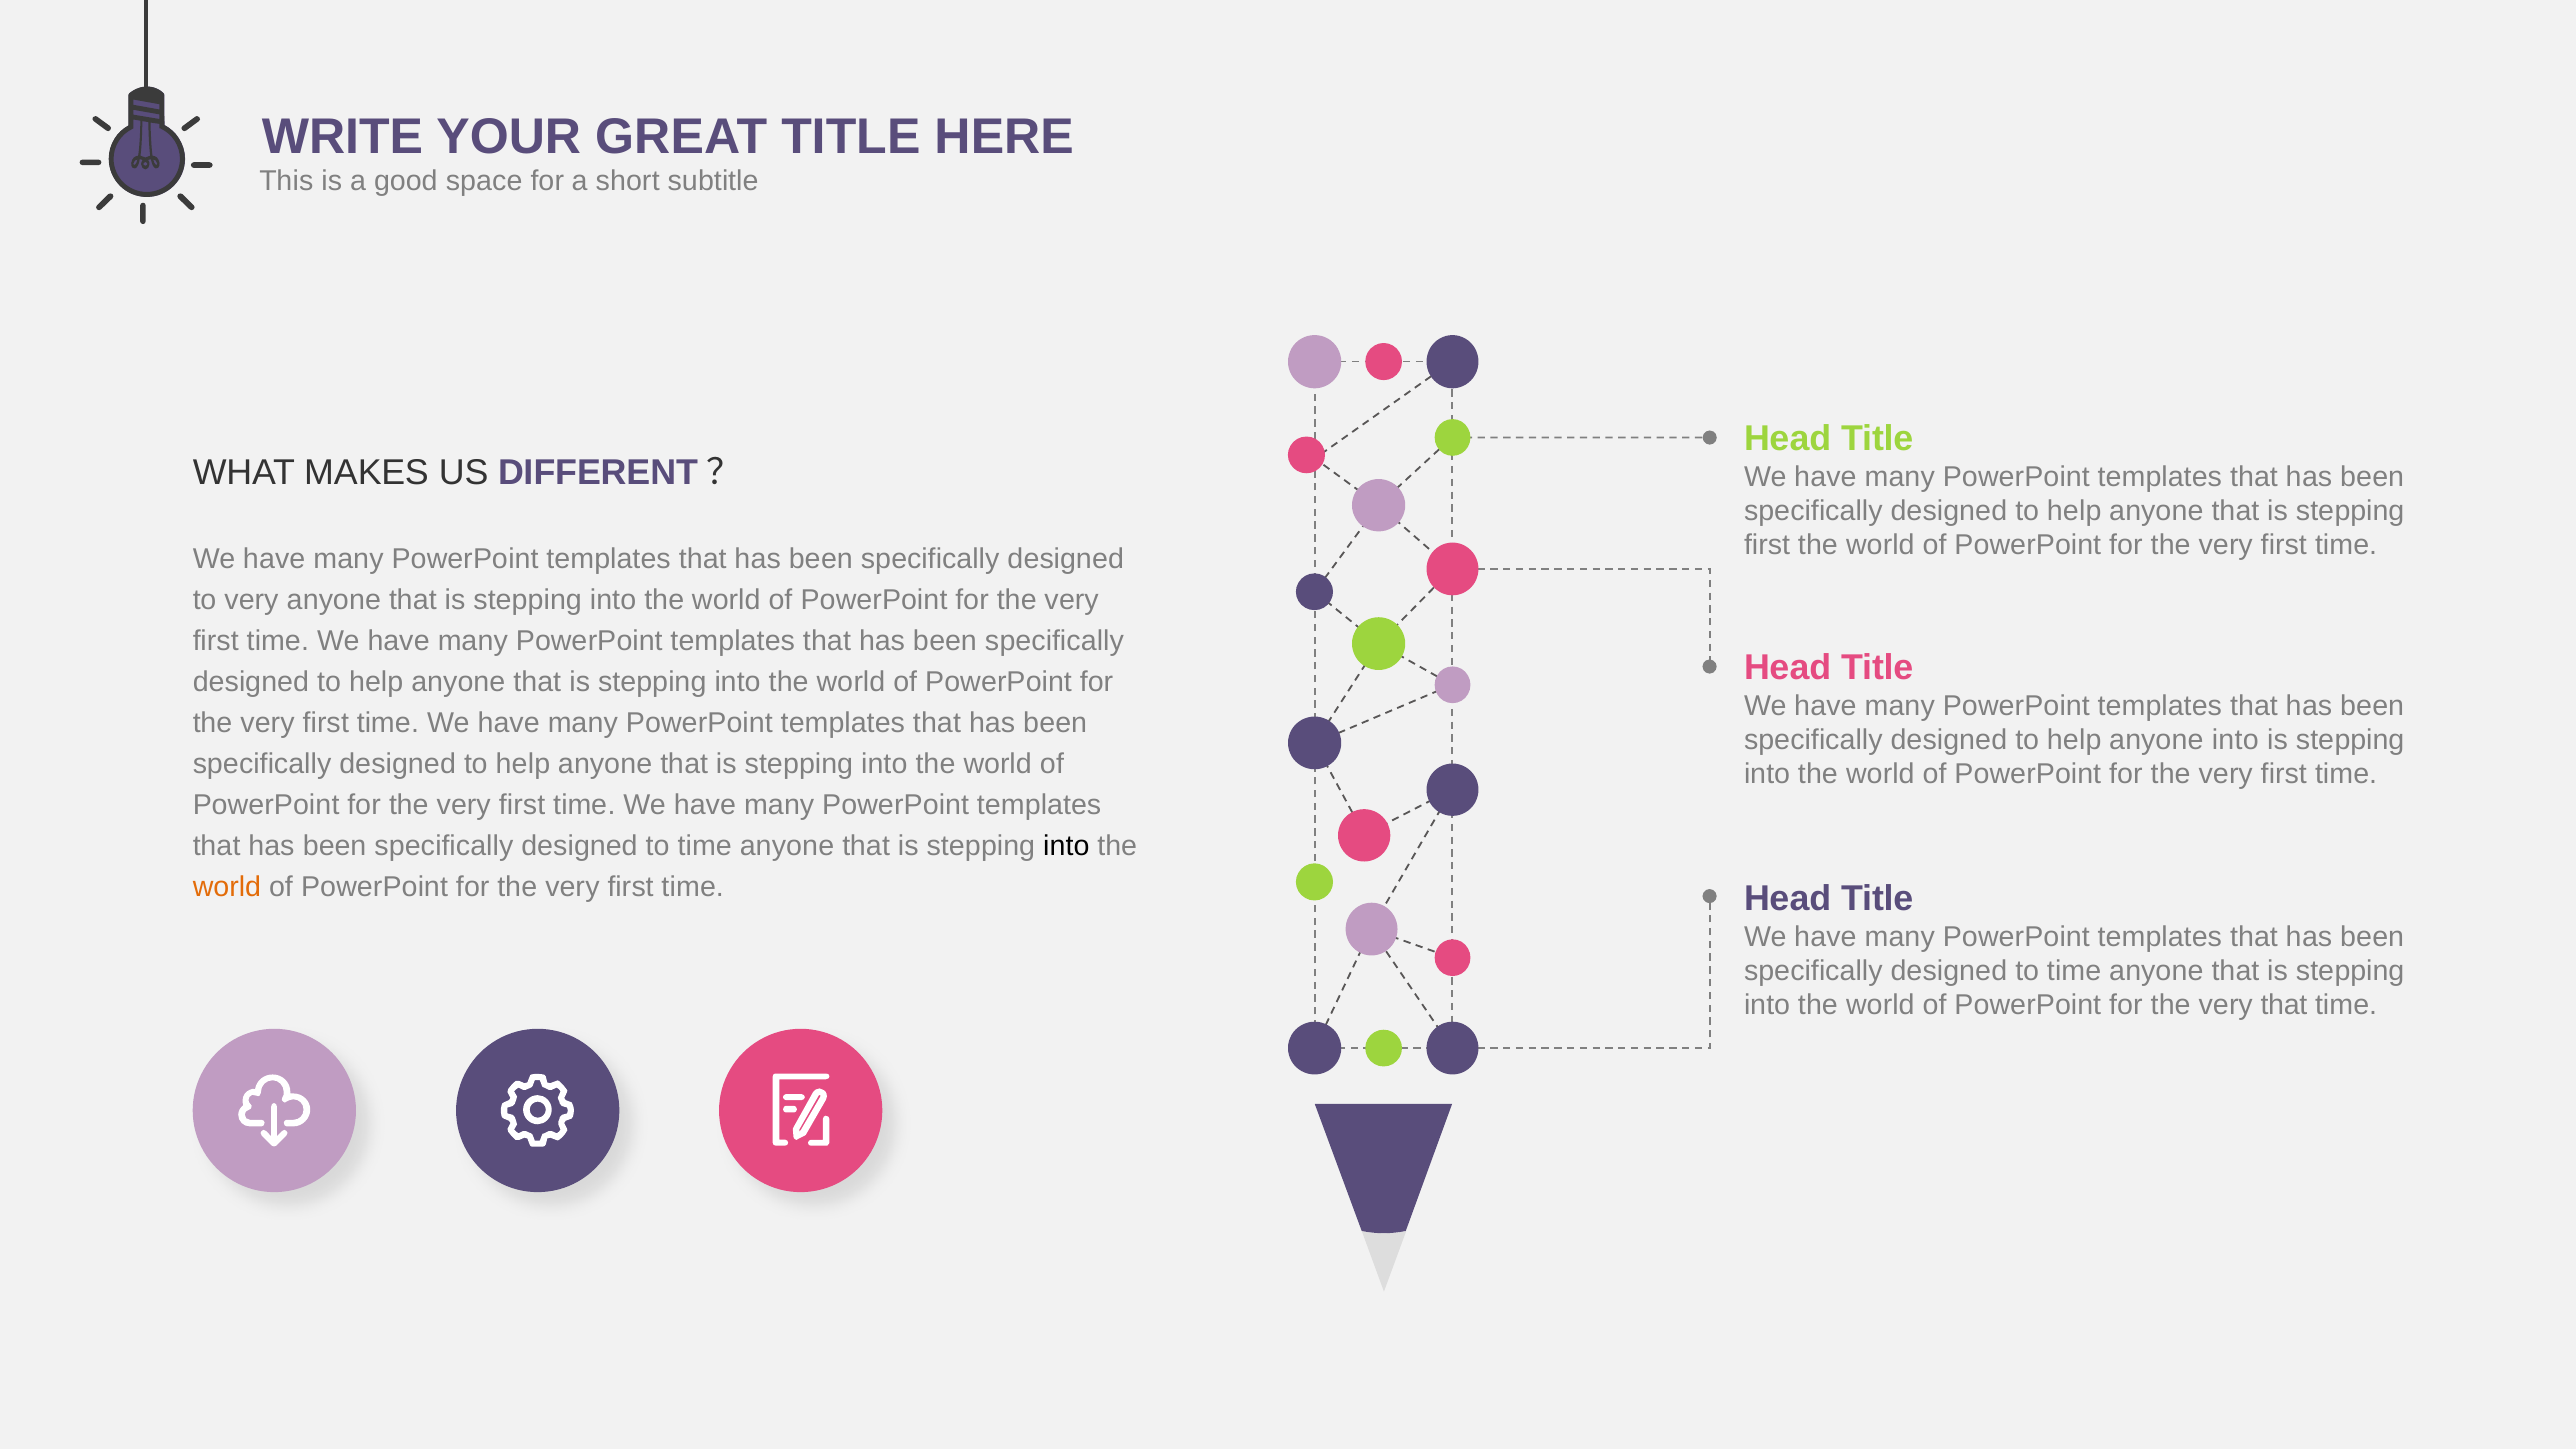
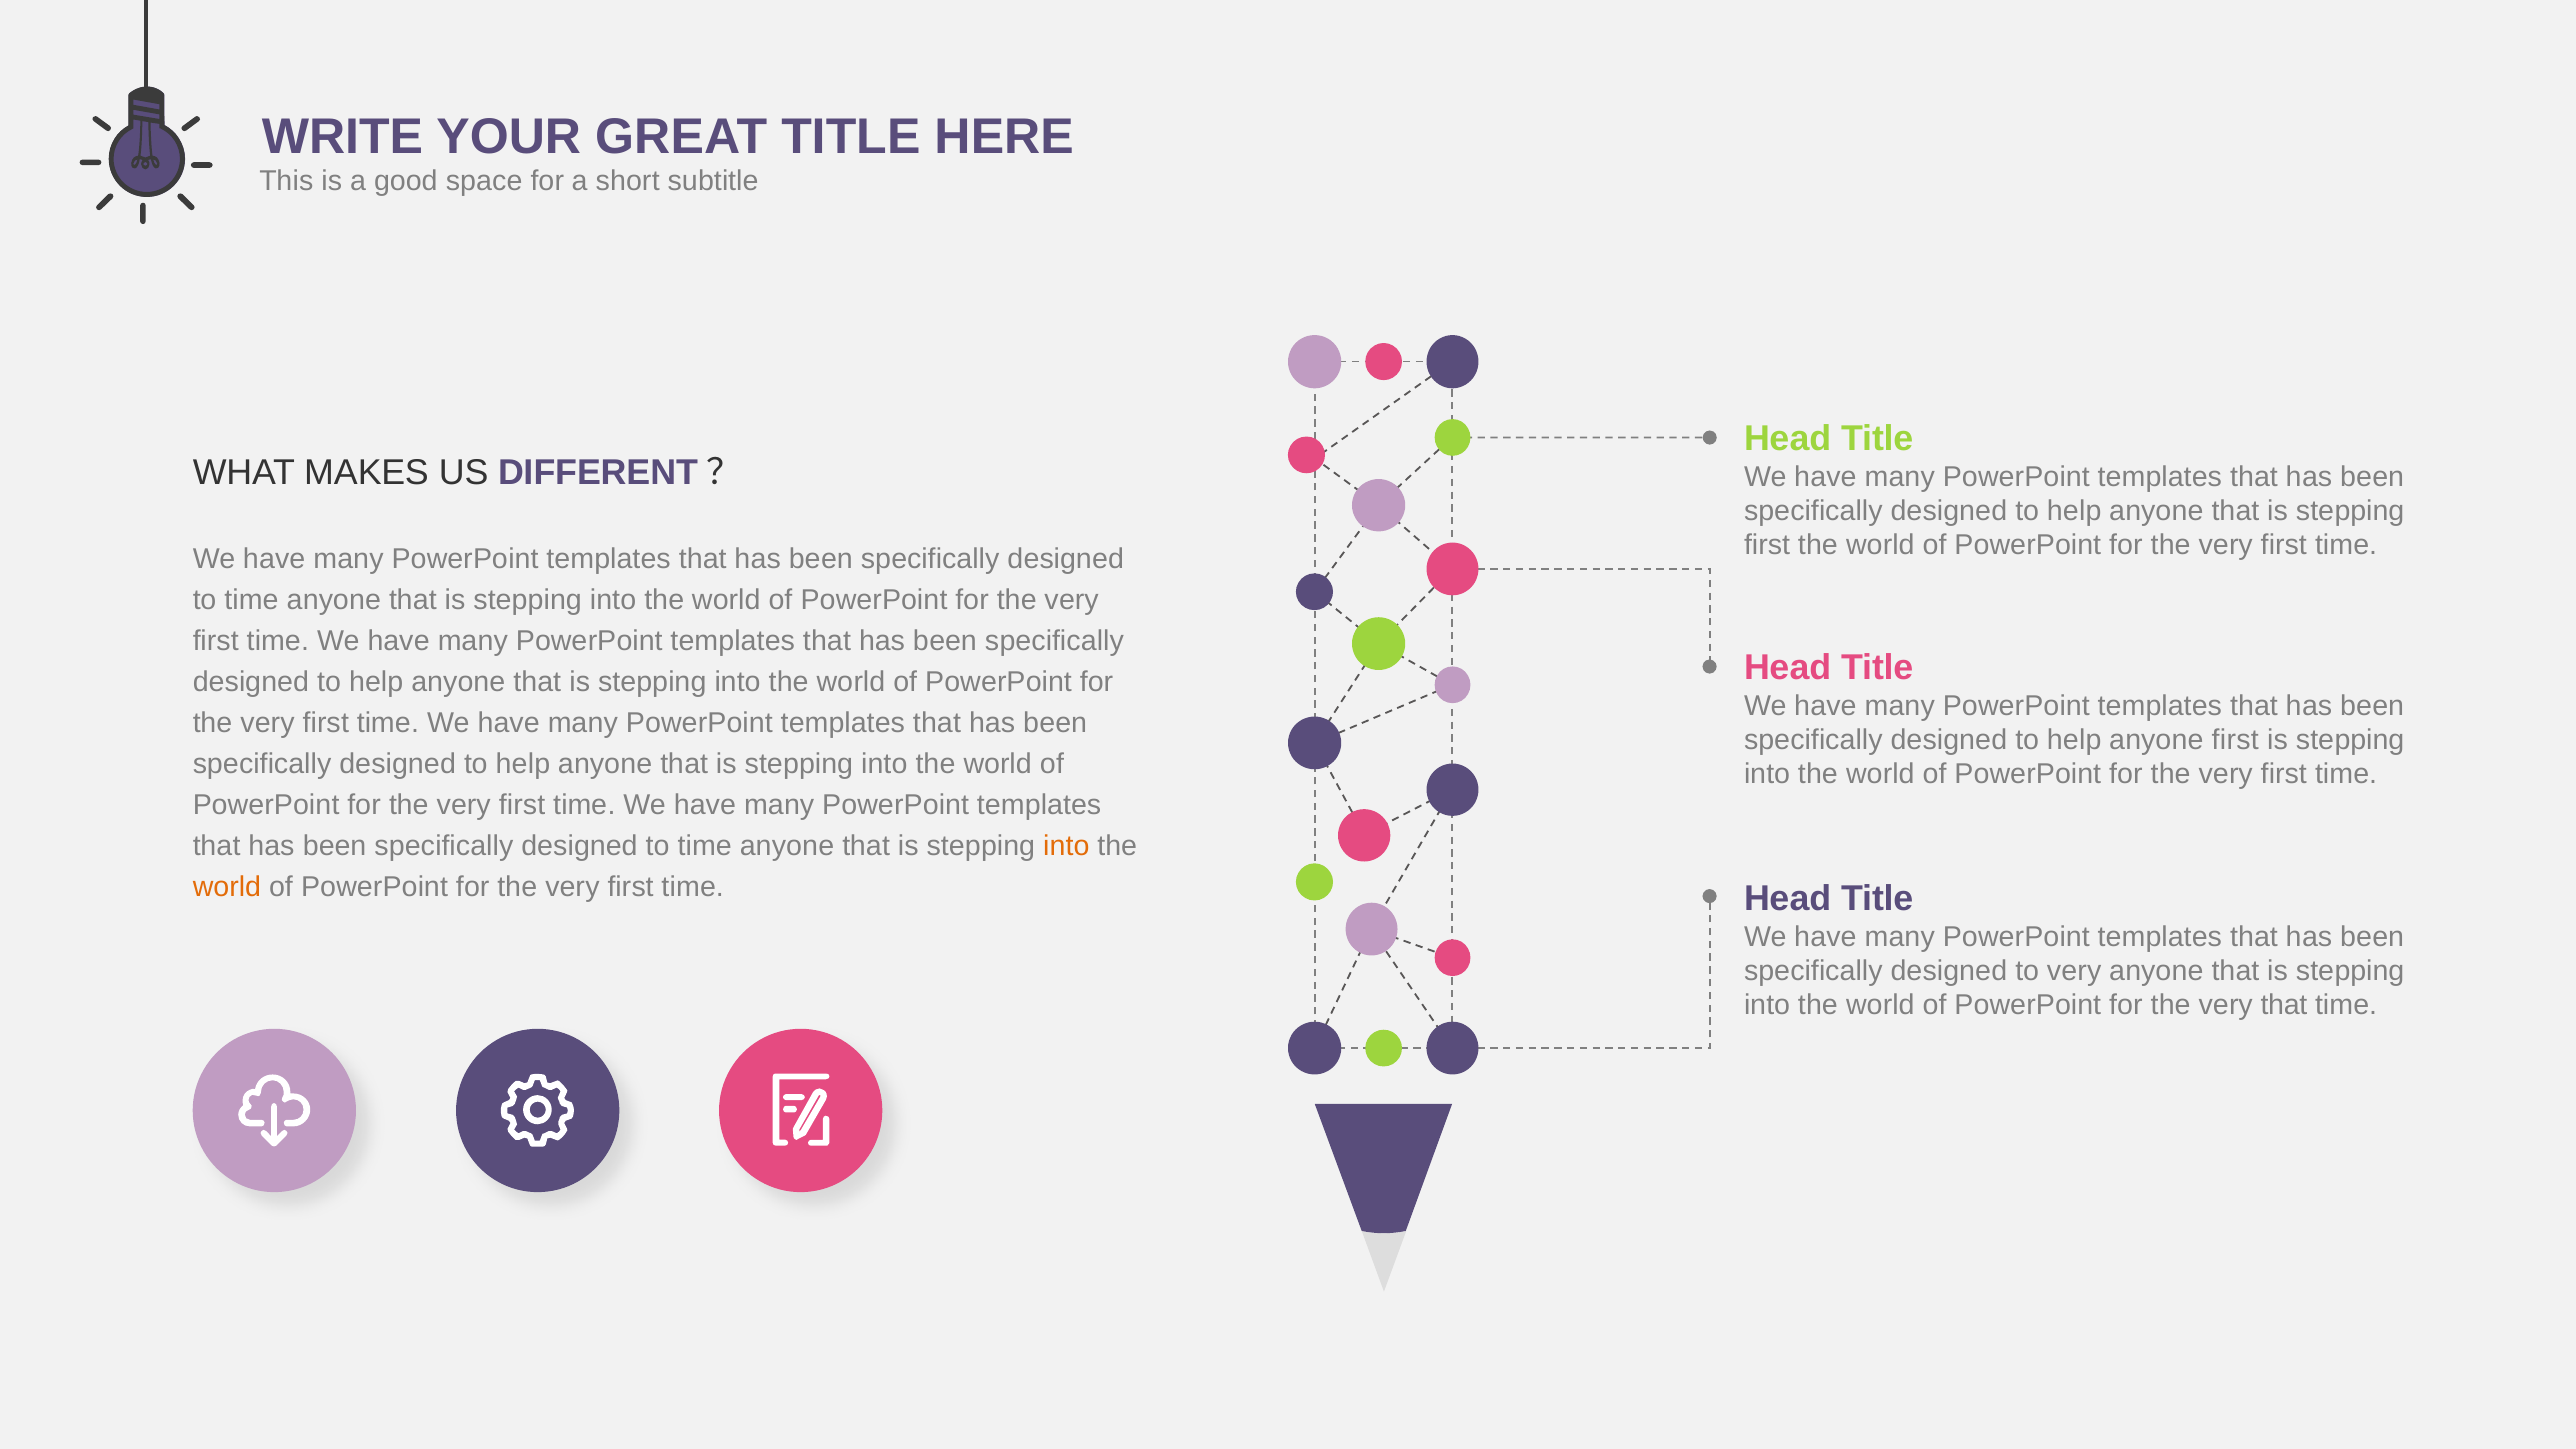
very at (251, 600): very -> time
anyone into: into -> first
into at (1066, 846) colour: black -> orange
time at (2074, 971): time -> very
